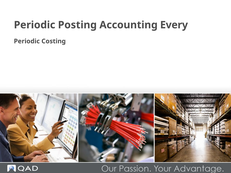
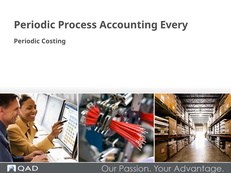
Posting: Posting -> Process
